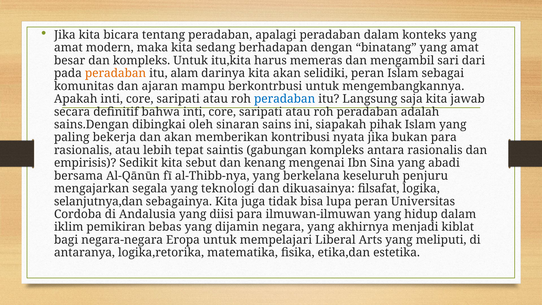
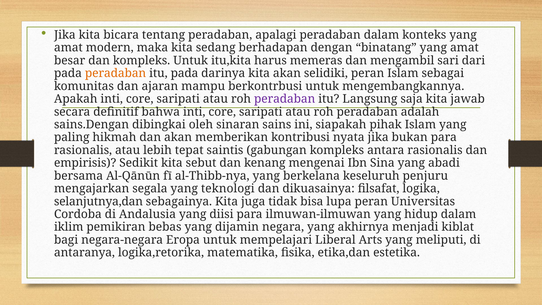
itu alam: alam -> pada
peradaban at (285, 99) colour: blue -> purple
bekerja: bekerja -> hikmah
